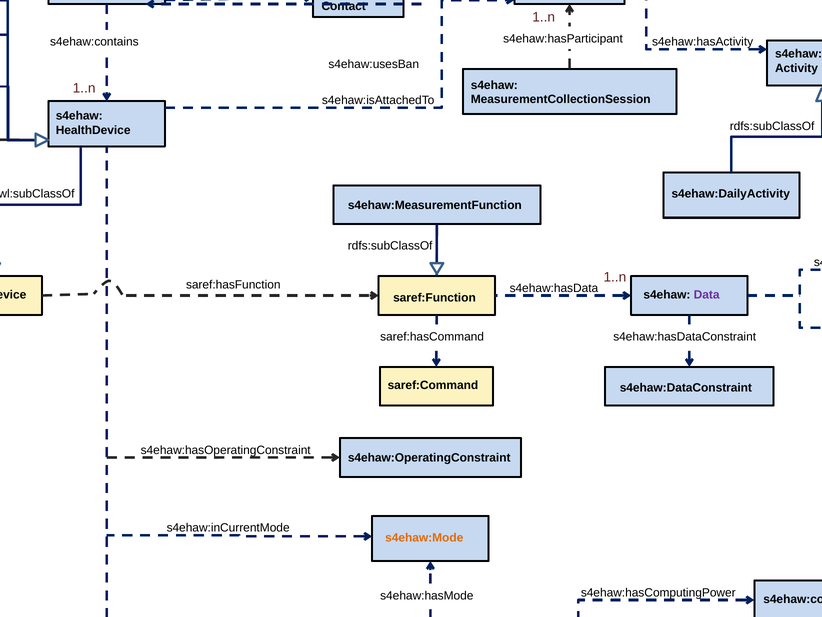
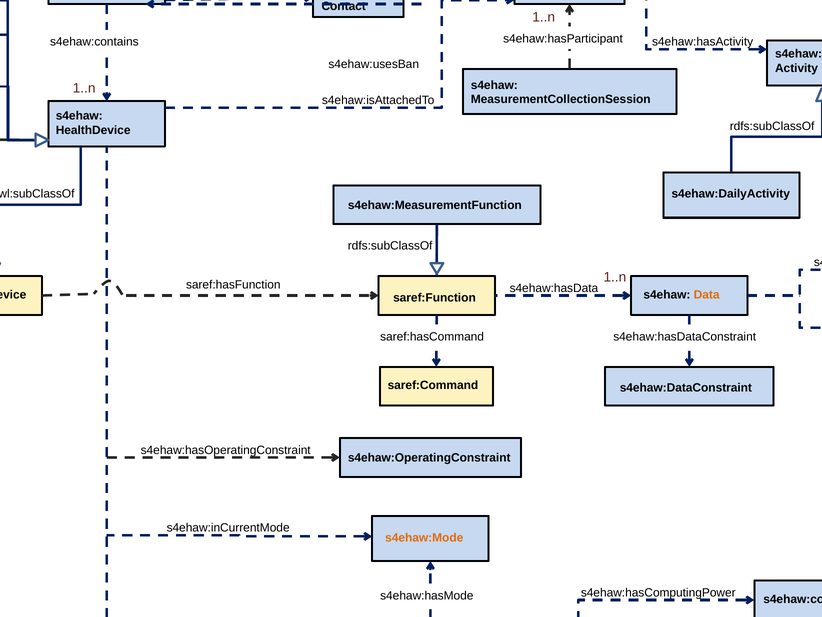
Data colour: purple -> orange
